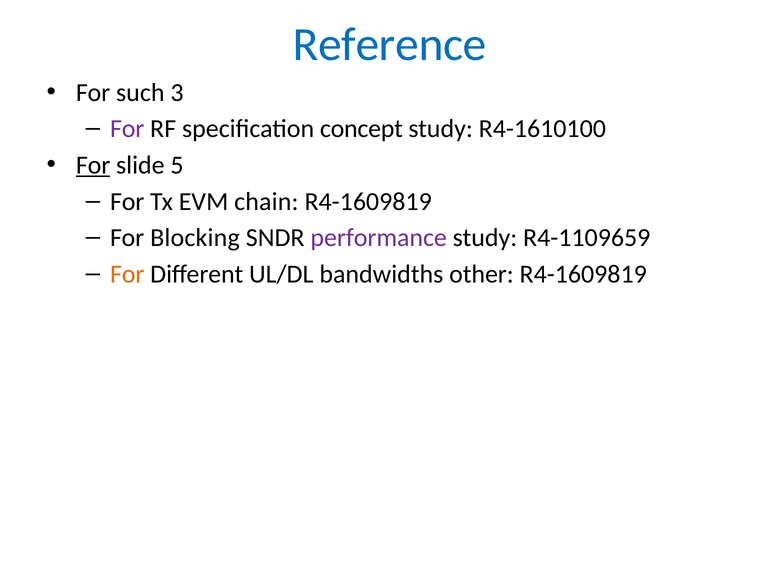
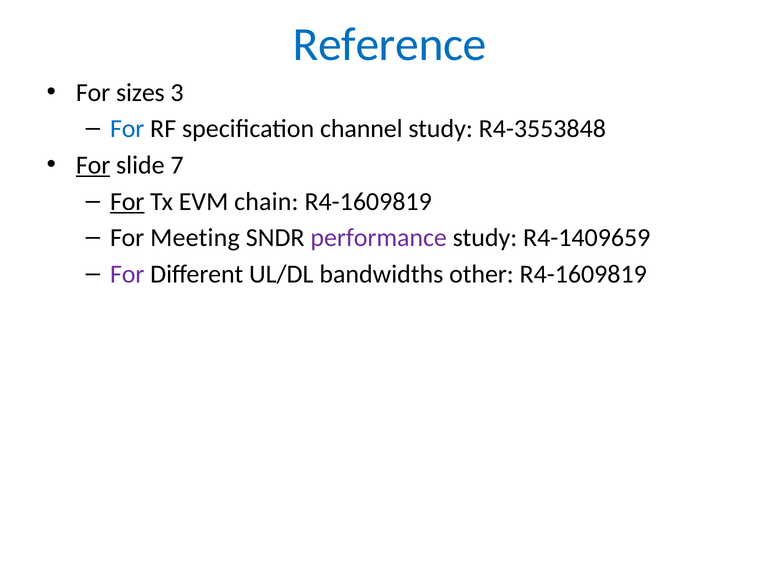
such: such -> sizes
For at (127, 129) colour: purple -> blue
concept: concept -> channel
R4-1610100: R4-1610100 -> R4-3553848
5: 5 -> 7
For at (127, 202) underline: none -> present
Blocking: Blocking -> Meeting
R4-1109659: R4-1109659 -> R4-1409659
For at (127, 274) colour: orange -> purple
